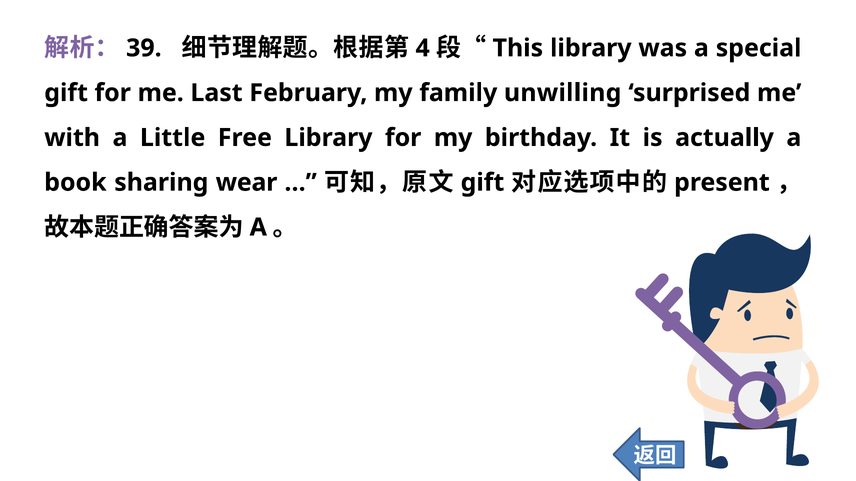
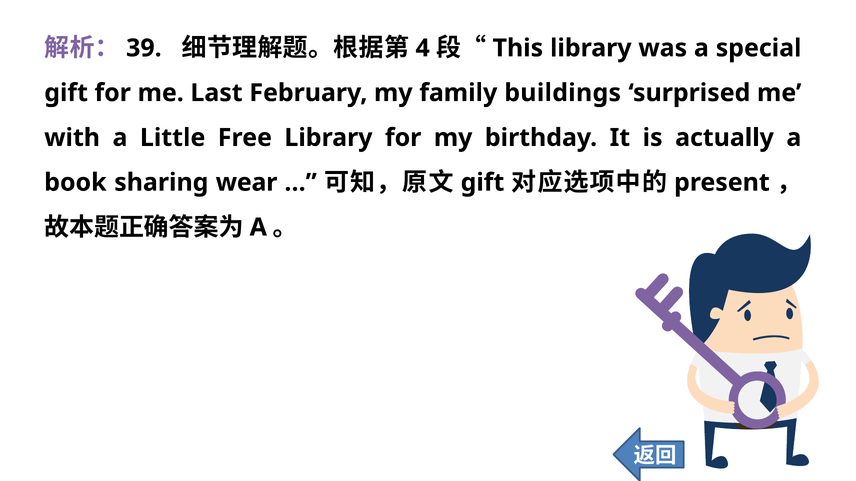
unwilling: unwilling -> buildings
